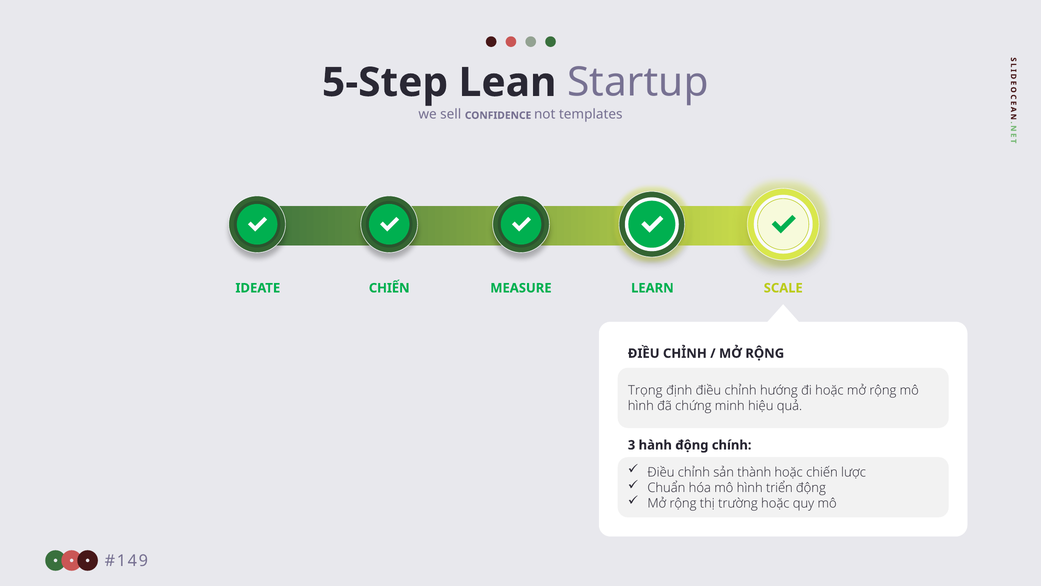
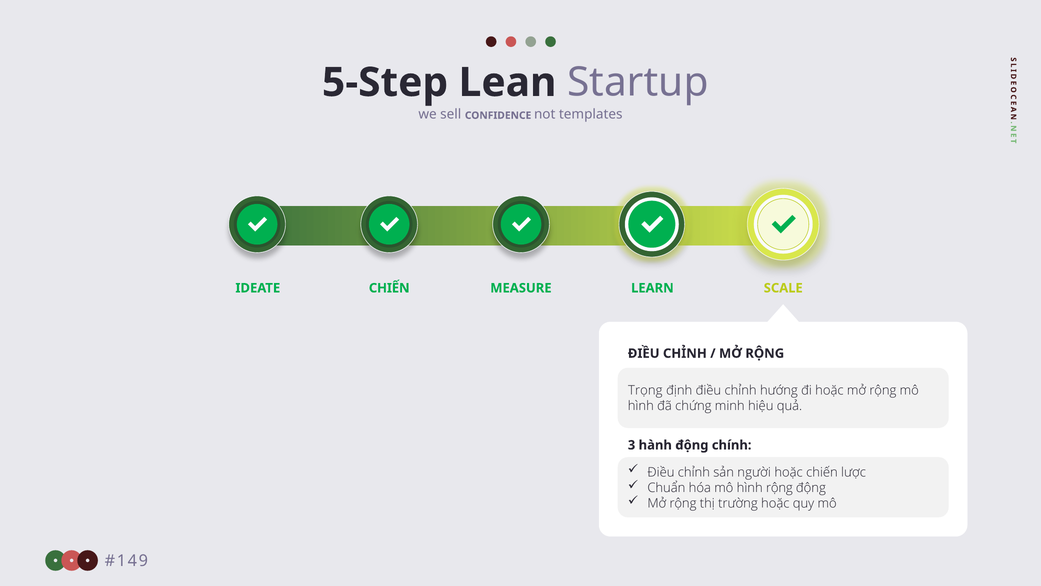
thành: thành -> người
hình triển: triển -> rộng
